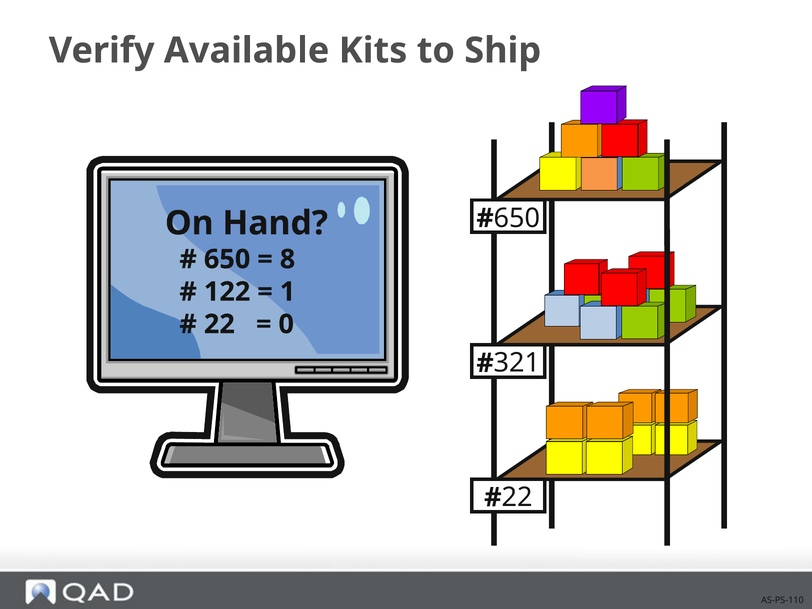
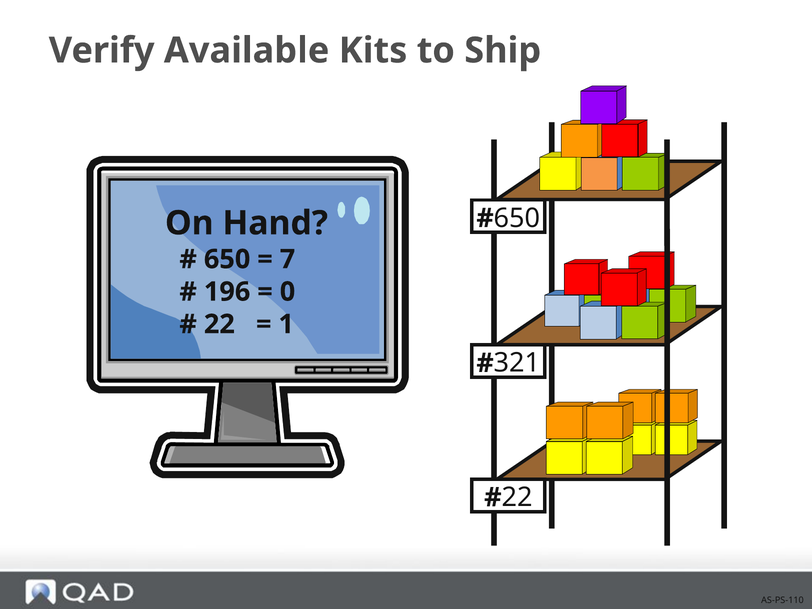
8: 8 -> 7
122: 122 -> 196
1: 1 -> 0
0: 0 -> 1
